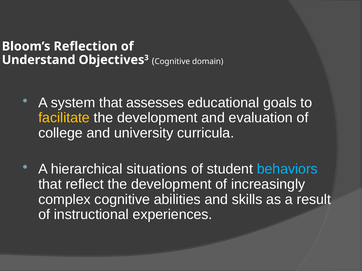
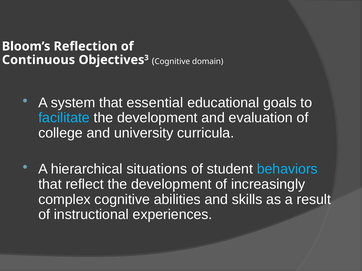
Understand: Understand -> Continuous
assesses: assesses -> essential
facilitate colour: yellow -> light blue
